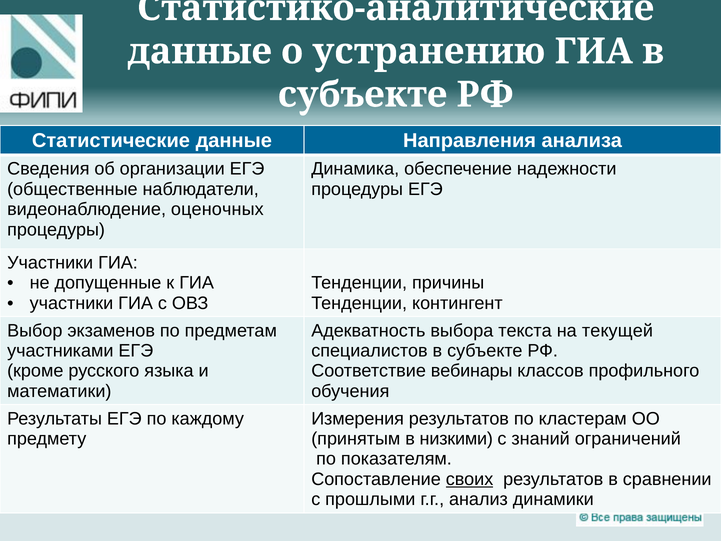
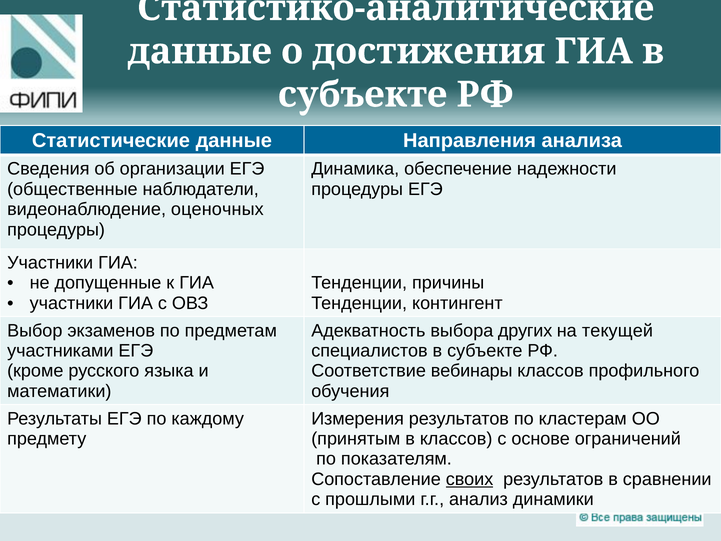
устранению: устранению -> достижения
текста: текста -> других
в низкими: низкими -> классов
знаний: знаний -> основе
